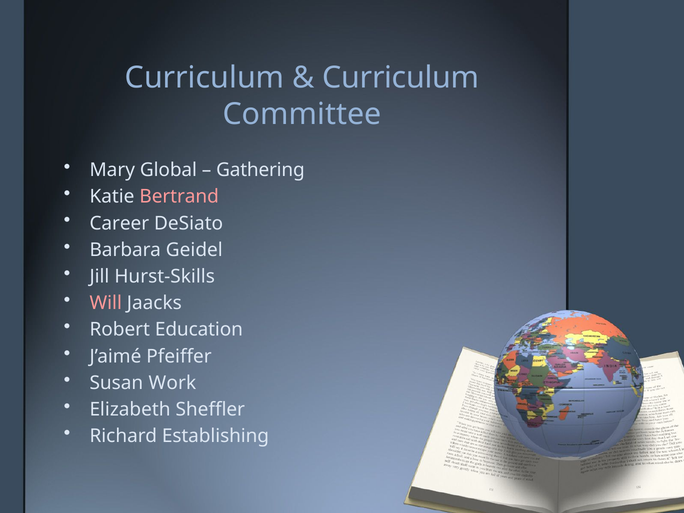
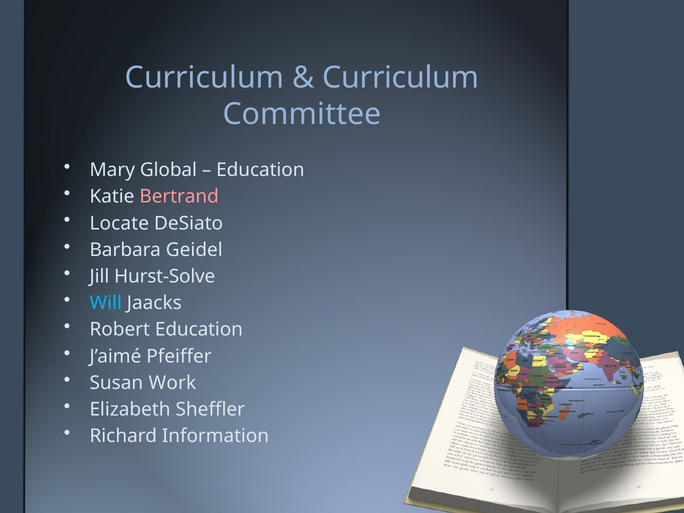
Gathering at (260, 170): Gathering -> Education
Career: Career -> Locate
Hurst-Skills: Hurst-Skills -> Hurst-Solve
Will colour: pink -> light blue
Establishing: Establishing -> Information
